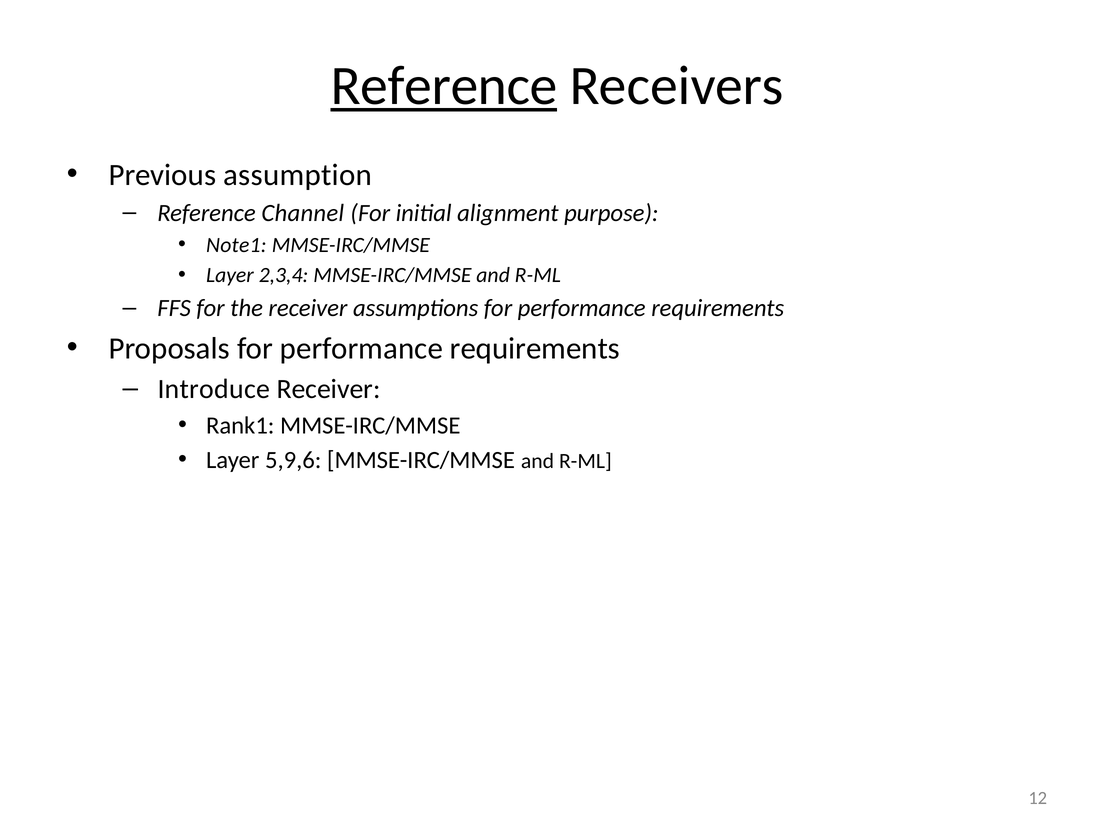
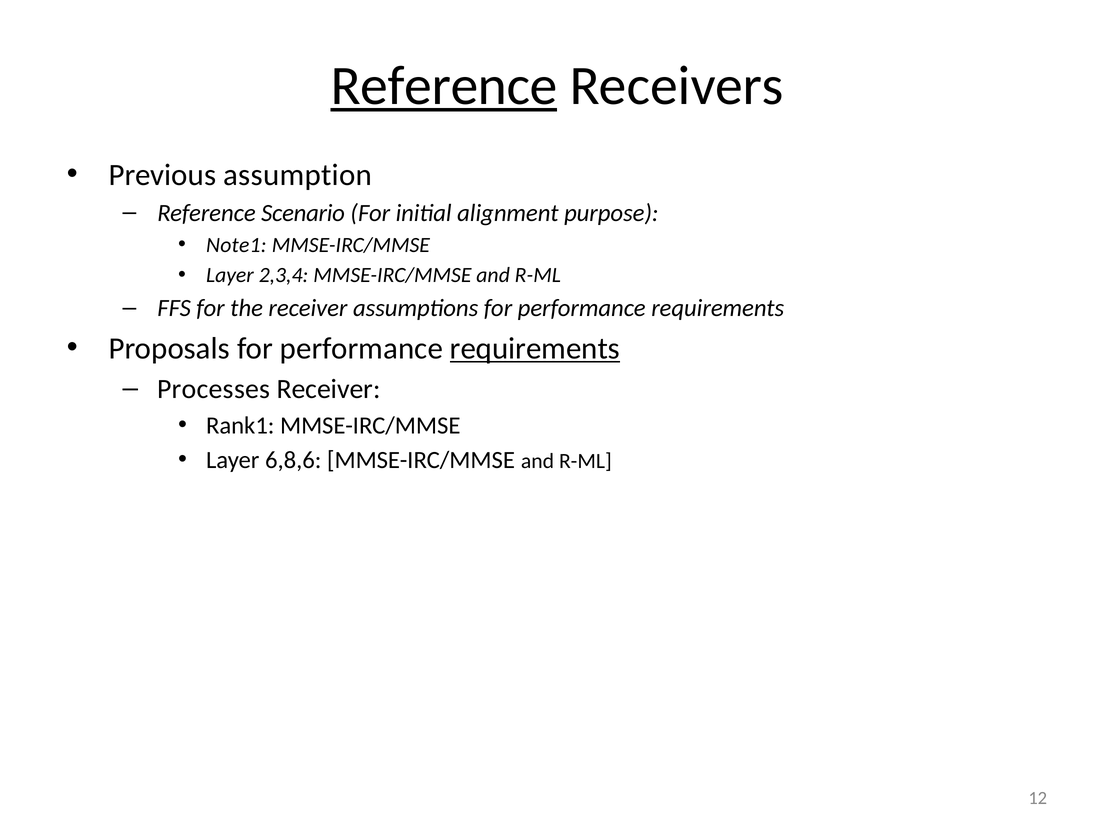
Channel: Channel -> Scenario
requirements at (535, 348) underline: none -> present
Introduce: Introduce -> Processes
5,9,6: 5,9,6 -> 6,8,6
